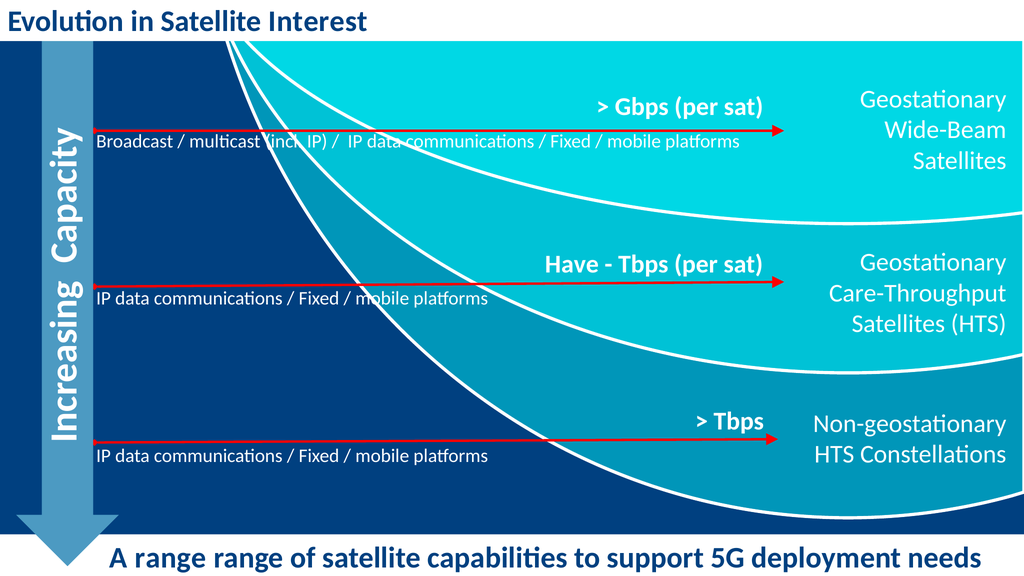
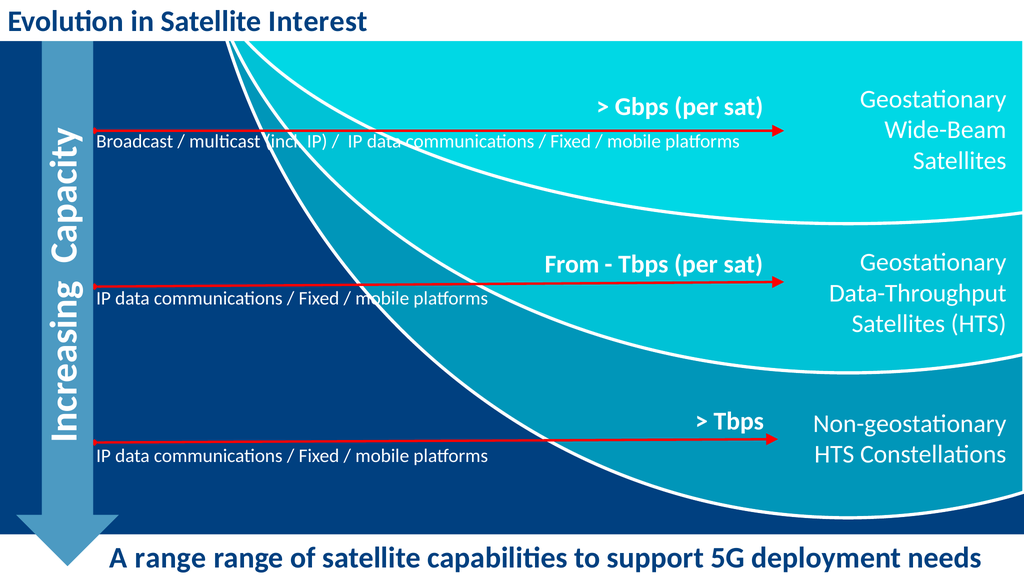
Have: Have -> From
Care-Throughput: Care-Throughput -> Data-Throughput
